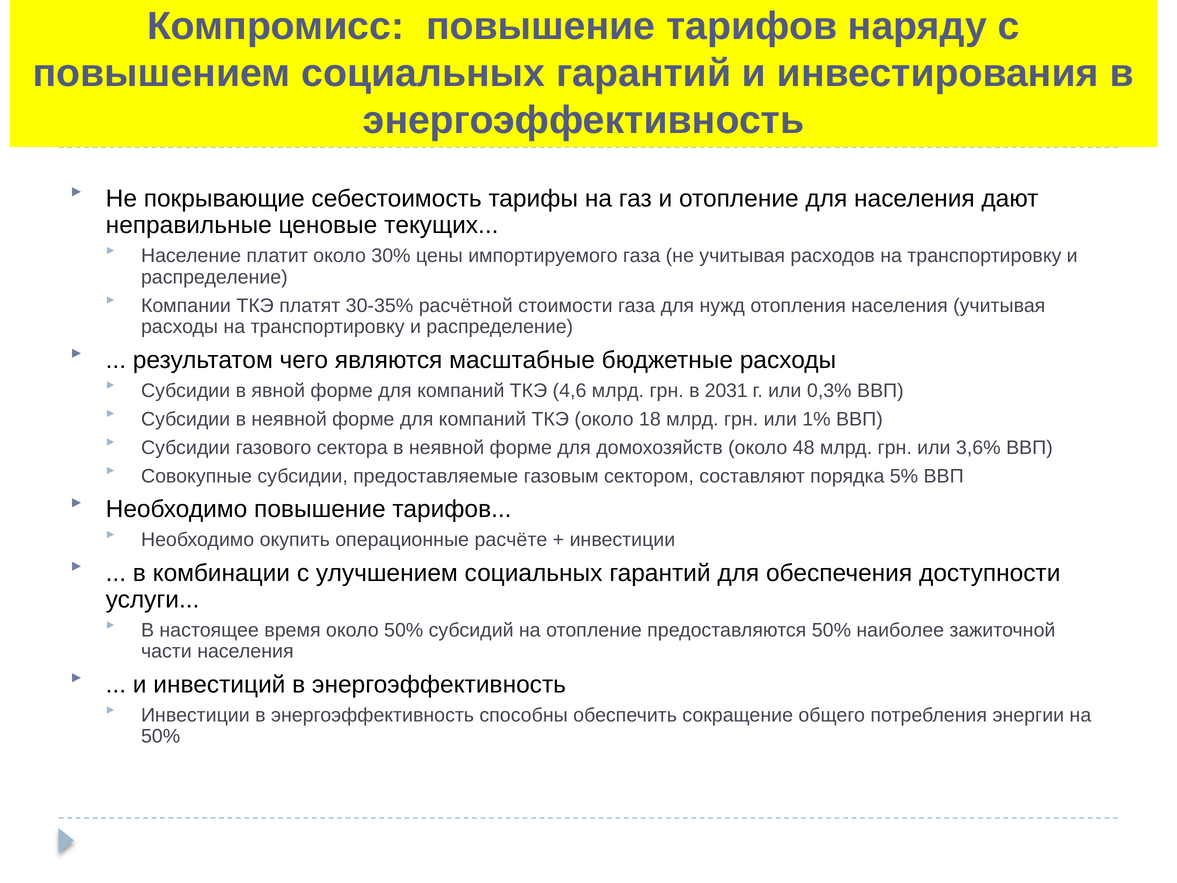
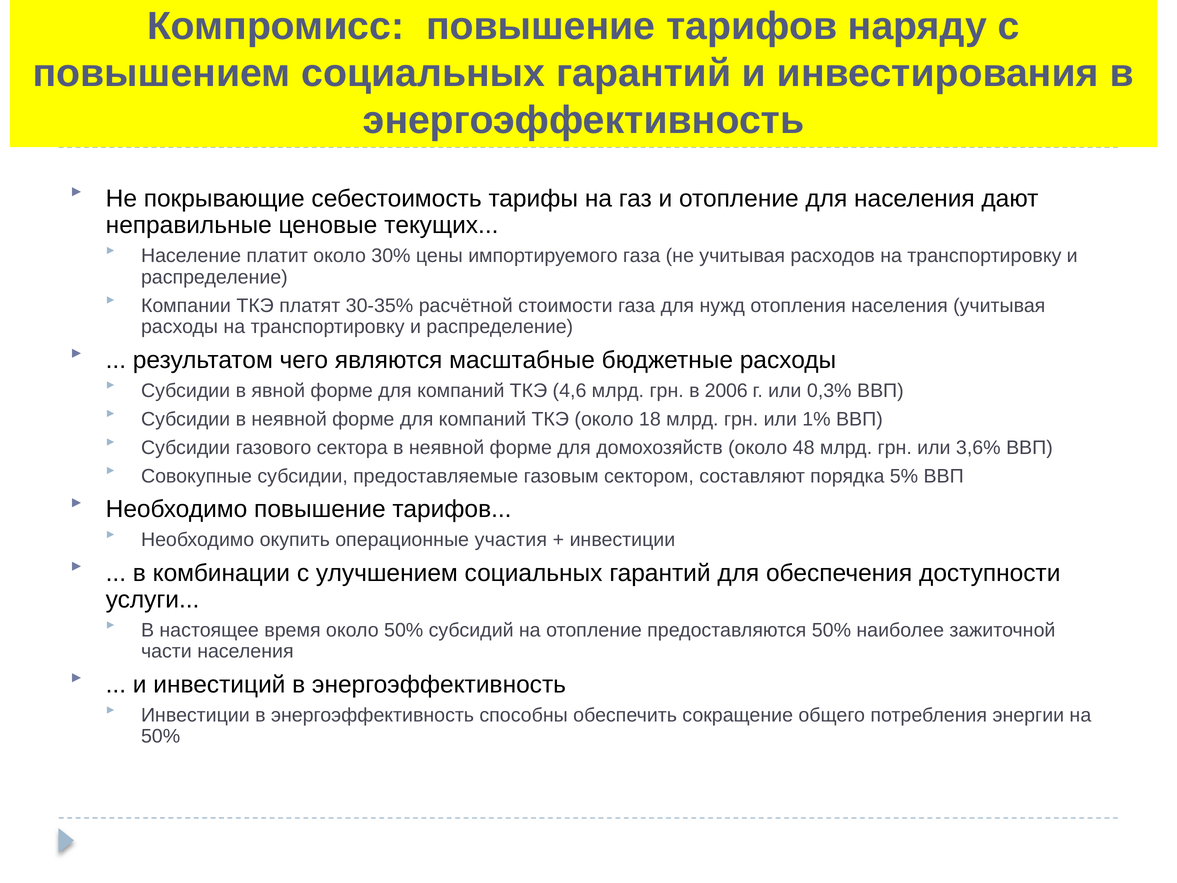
2031: 2031 -> 2006
расчёте: расчёте -> участия
